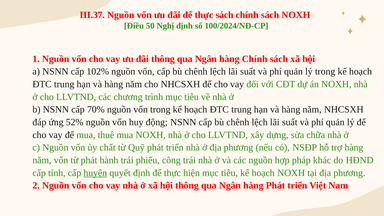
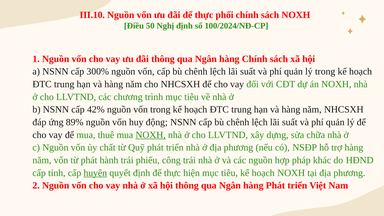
III.37: III.37 -> III.10
thực sách: sách -> phối
102%: 102% -> 300%
70%: 70% -> 42%
52%: 52% -> 89%
NOXH at (151, 135) underline: none -> present
